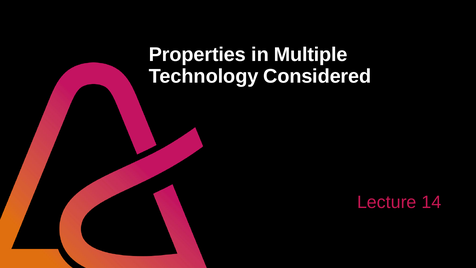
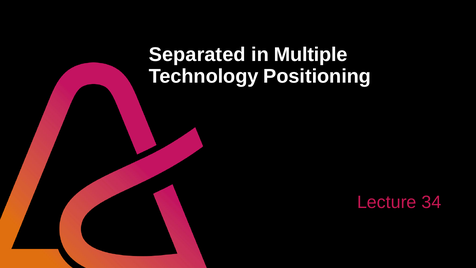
Properties: Properties -> Separated
Considered: Considered -> Positioning
14: 14 -> 34
